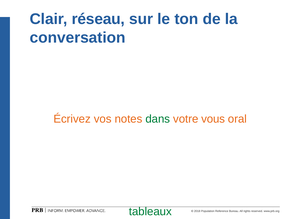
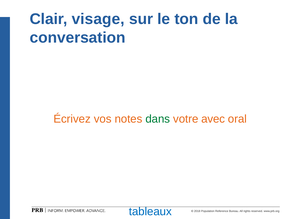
réseau: réseau -> visage
votre vous: vous -> avec
tableaux colour: green -> blue
